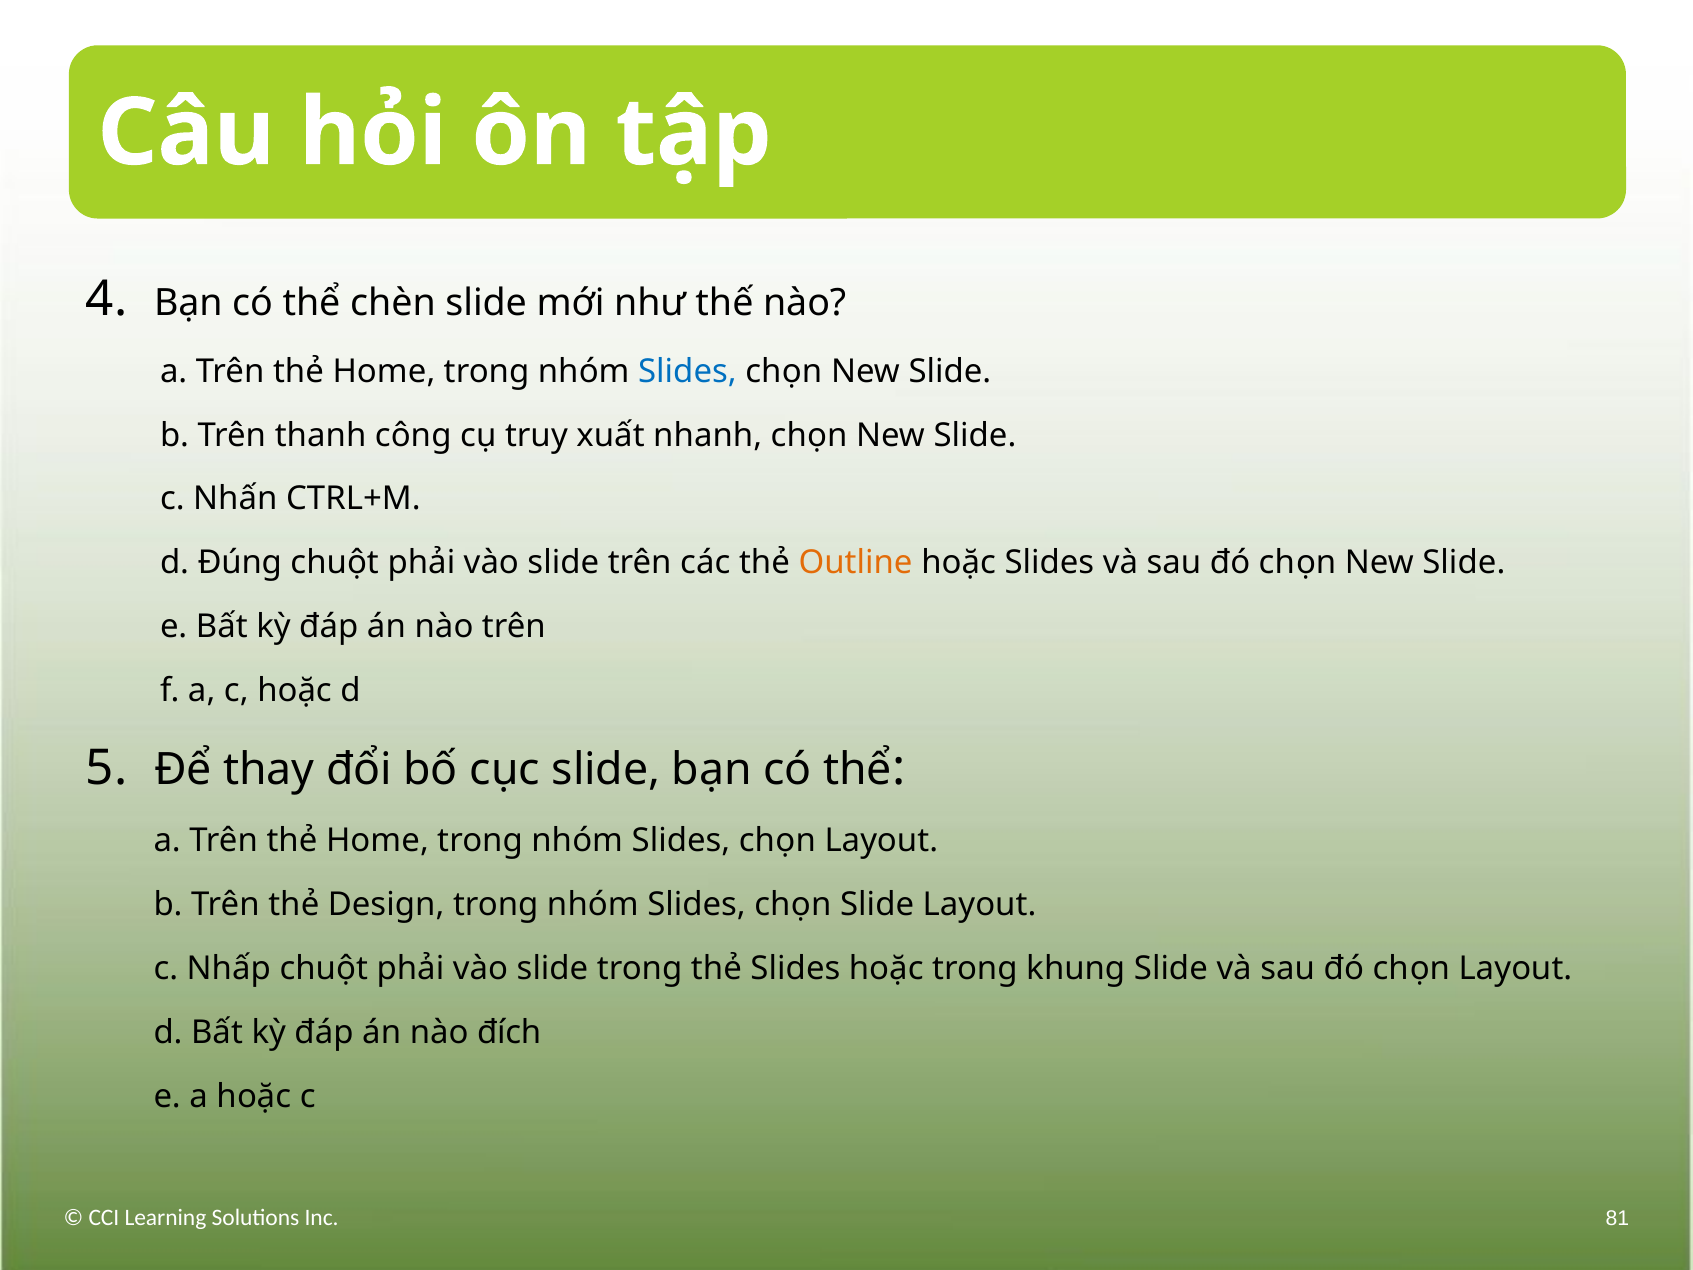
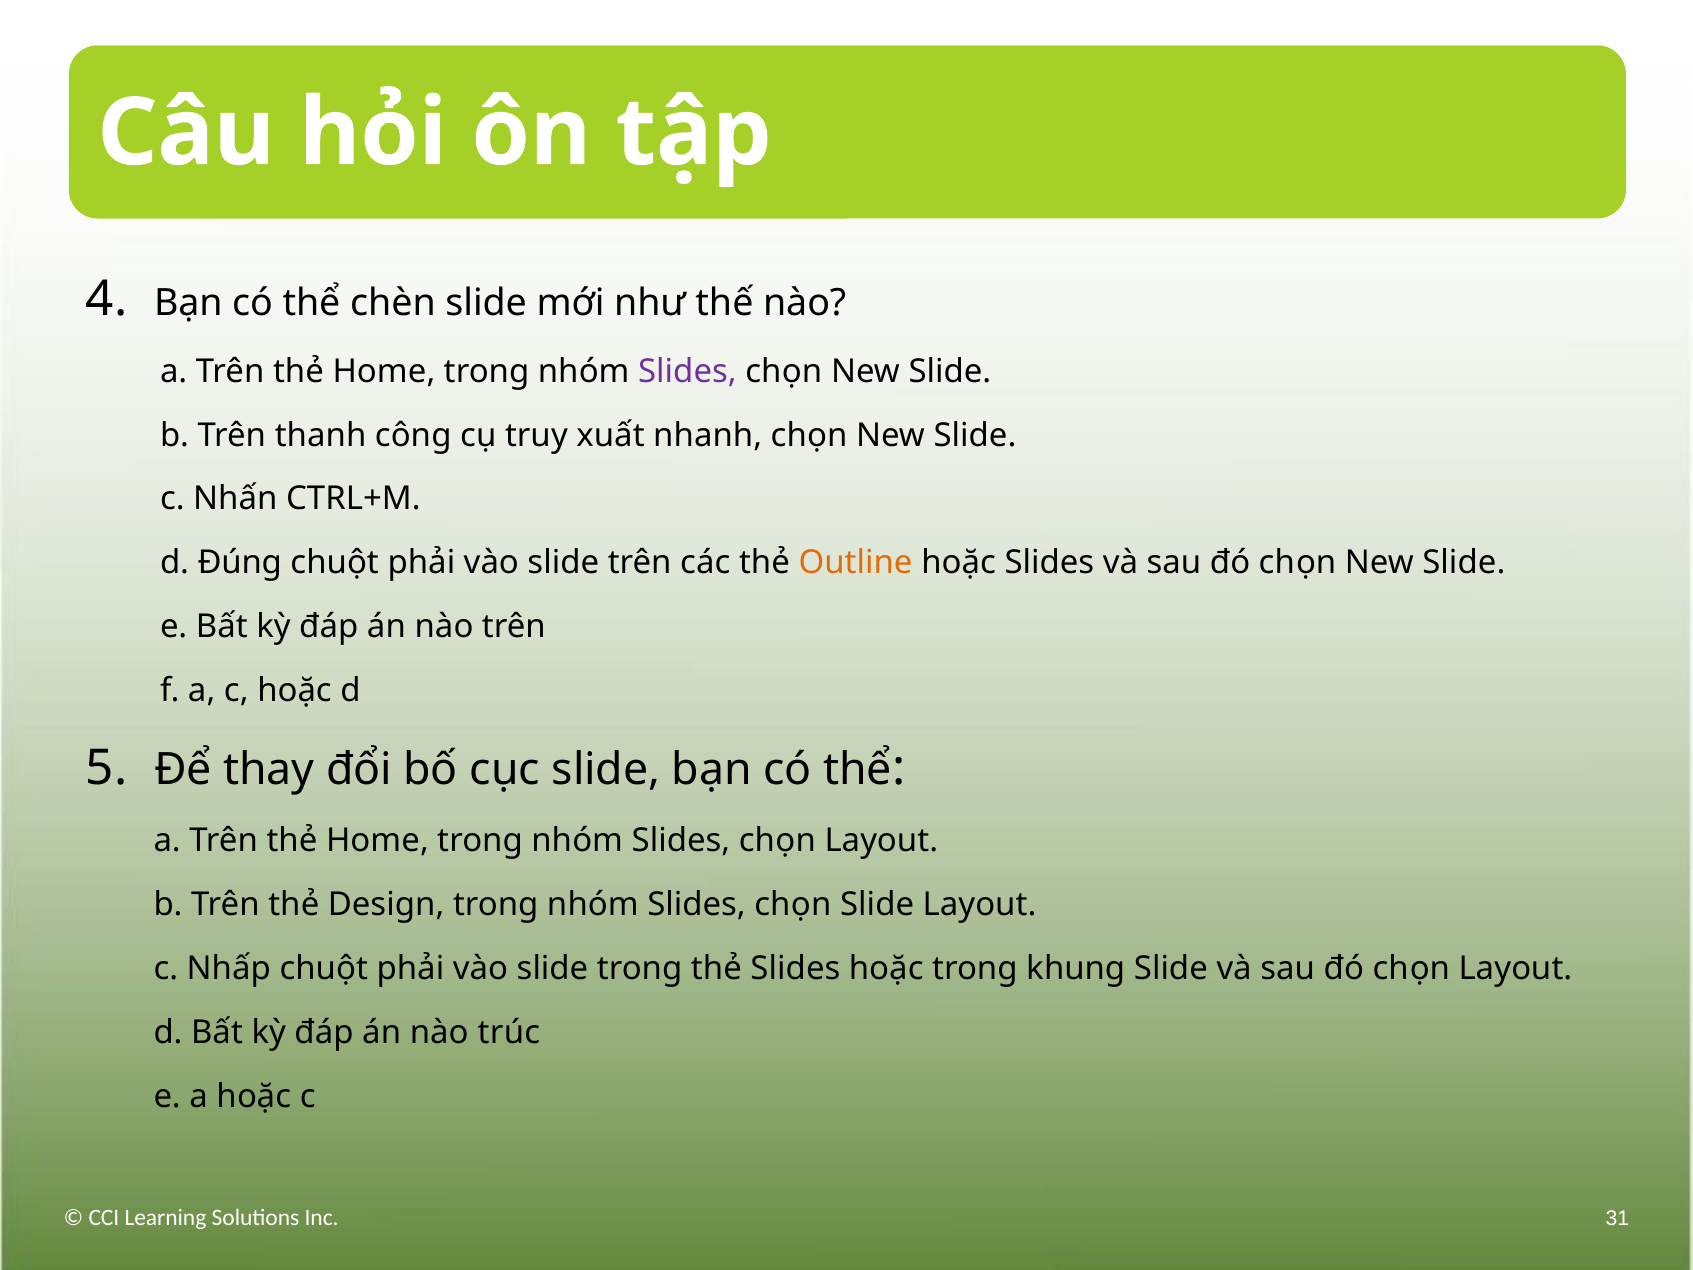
Slides at (687, 371) colour: blue -> purple
đích: đích -> trúc
81: 81 -> 31
